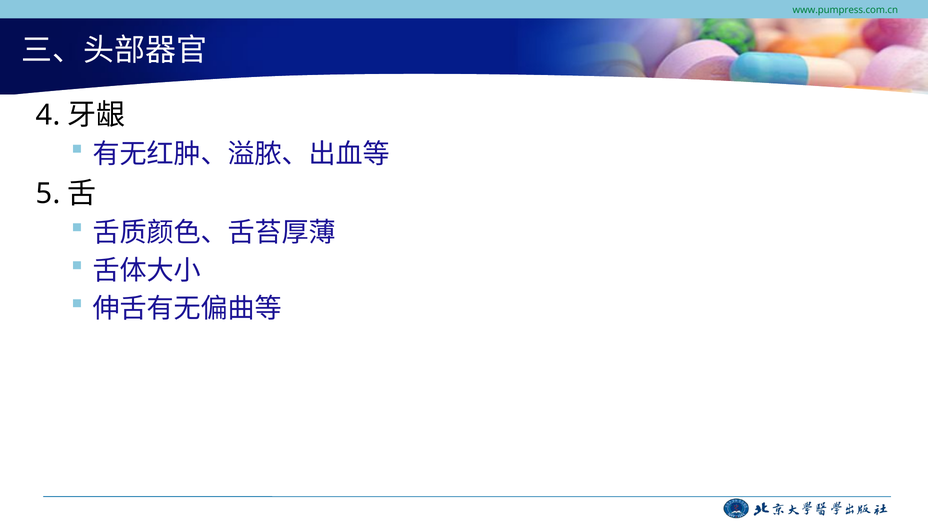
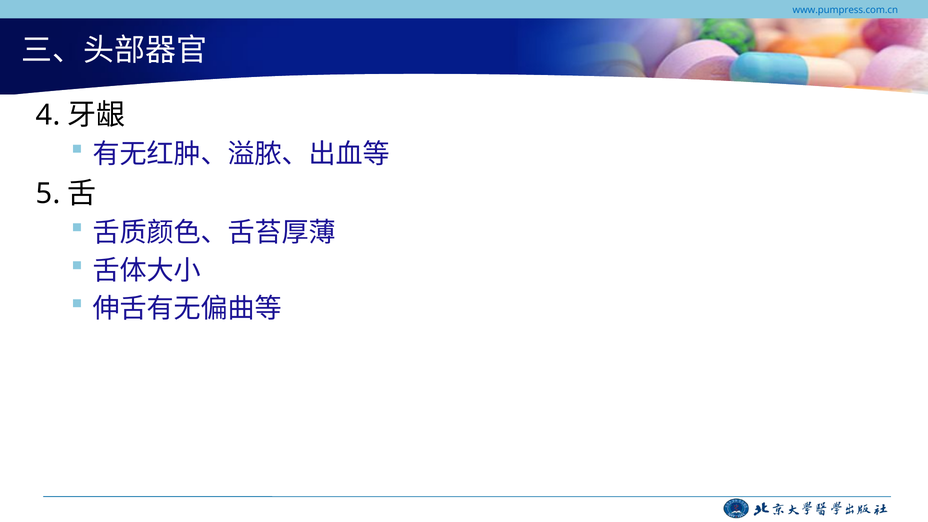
www.pumpress.com.cn colour: green -> blue
